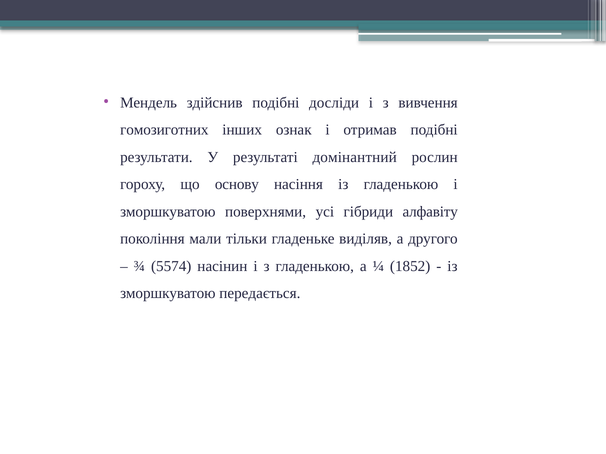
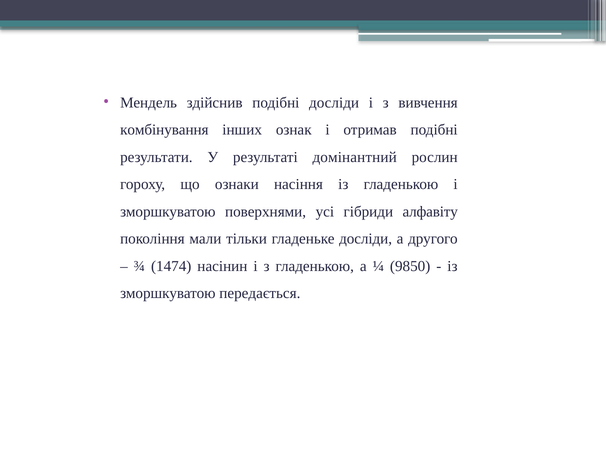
гомозиготних: гомозиготних -> комбінування
основу: основу -> ознаки
гладеньке виділяв: виділяв -> досліди
5574: 5574 -> 1474
1852: 1852 -> 9850
